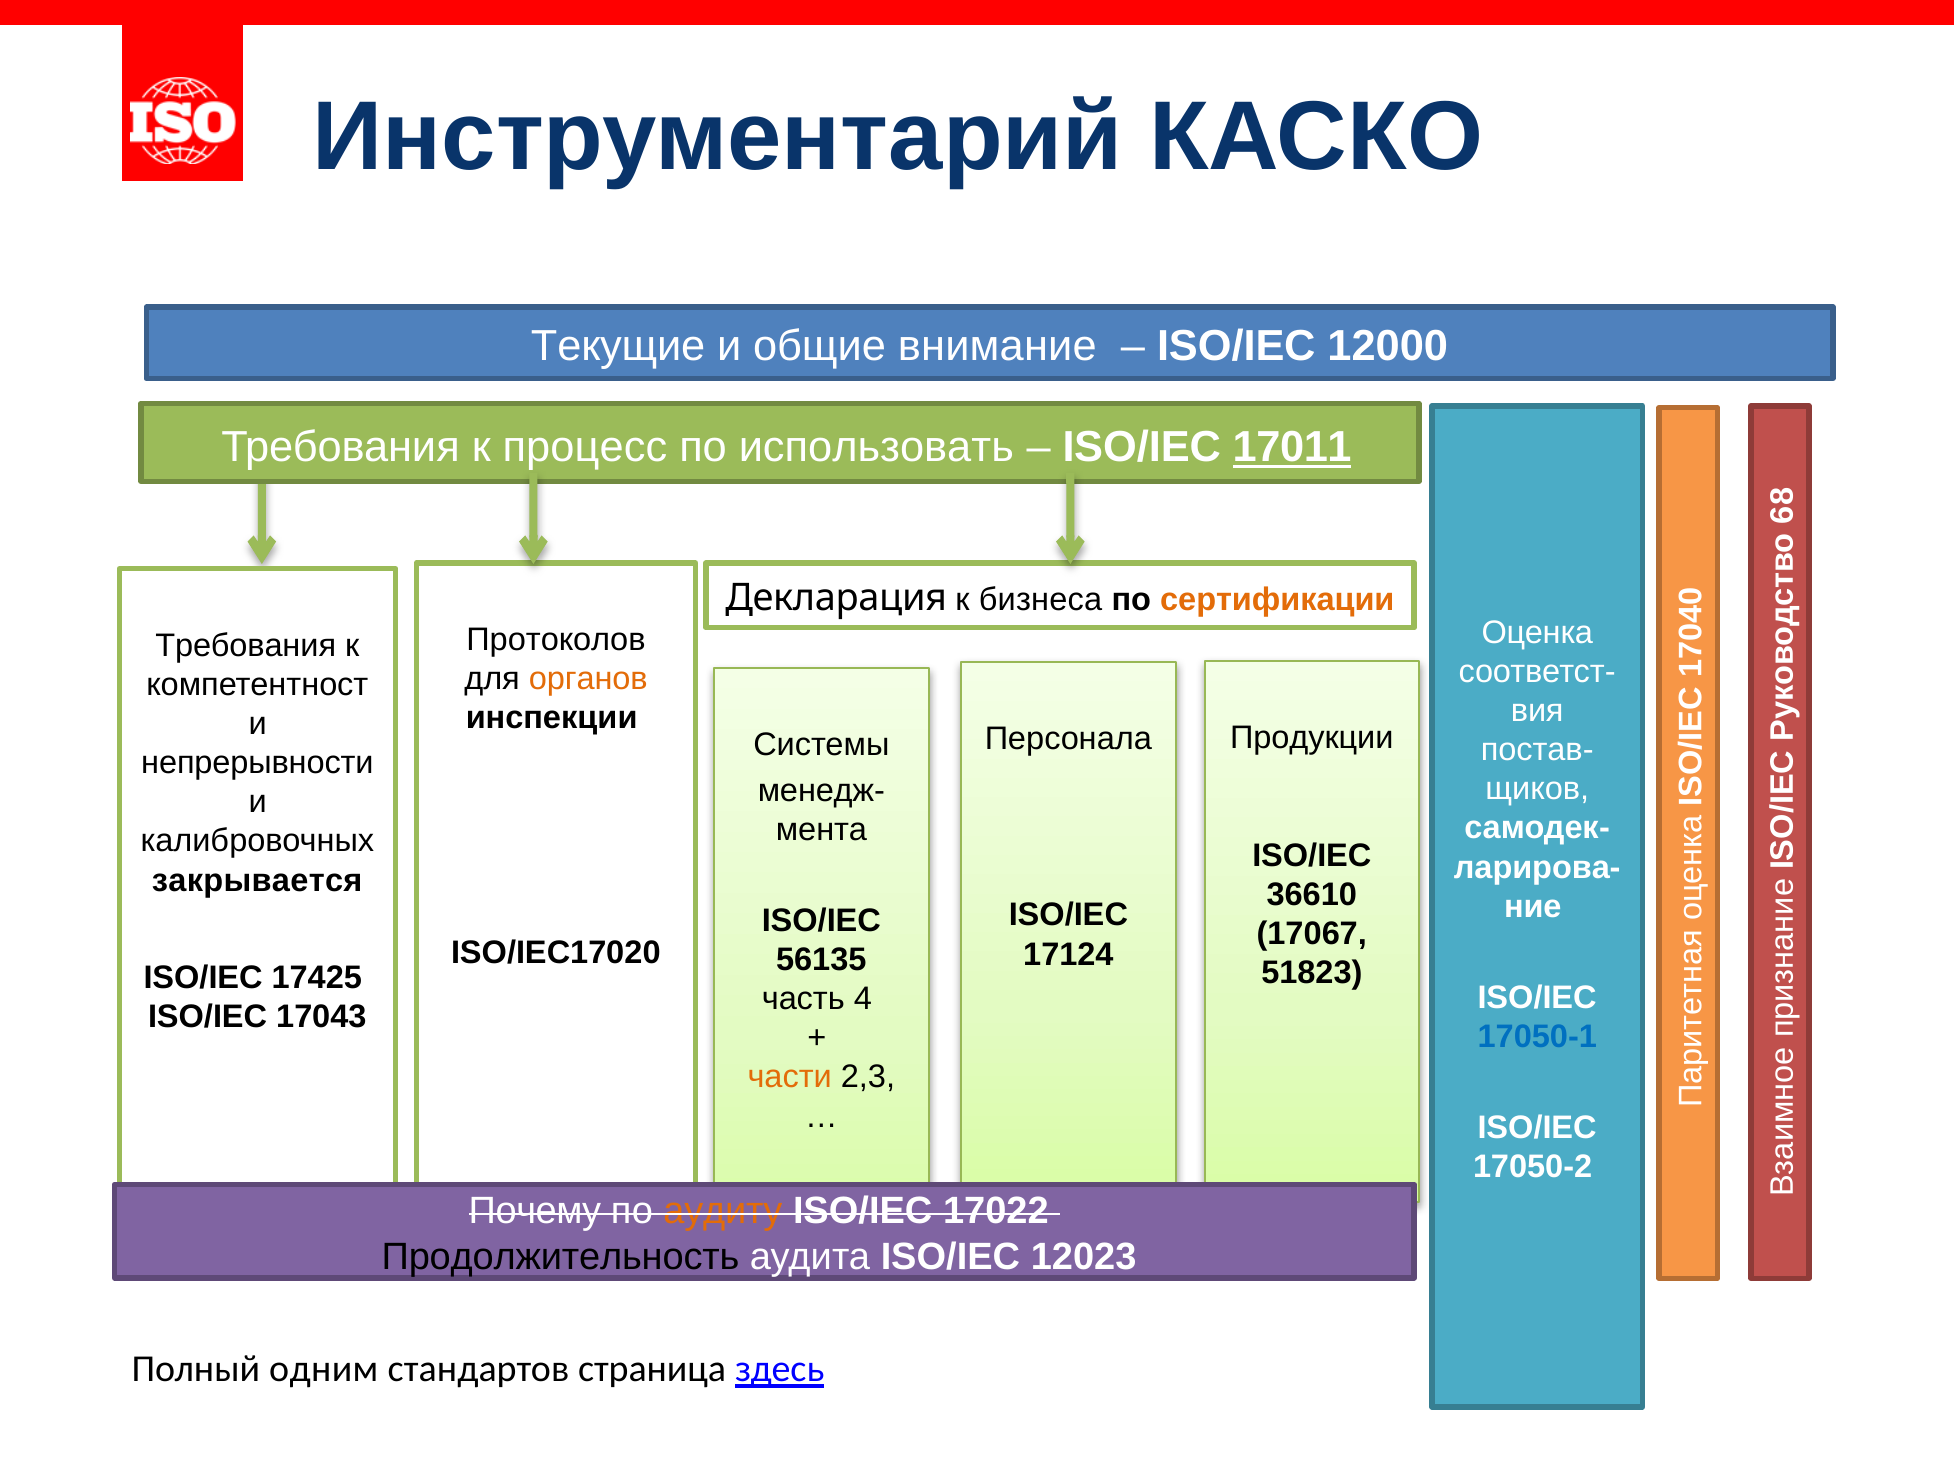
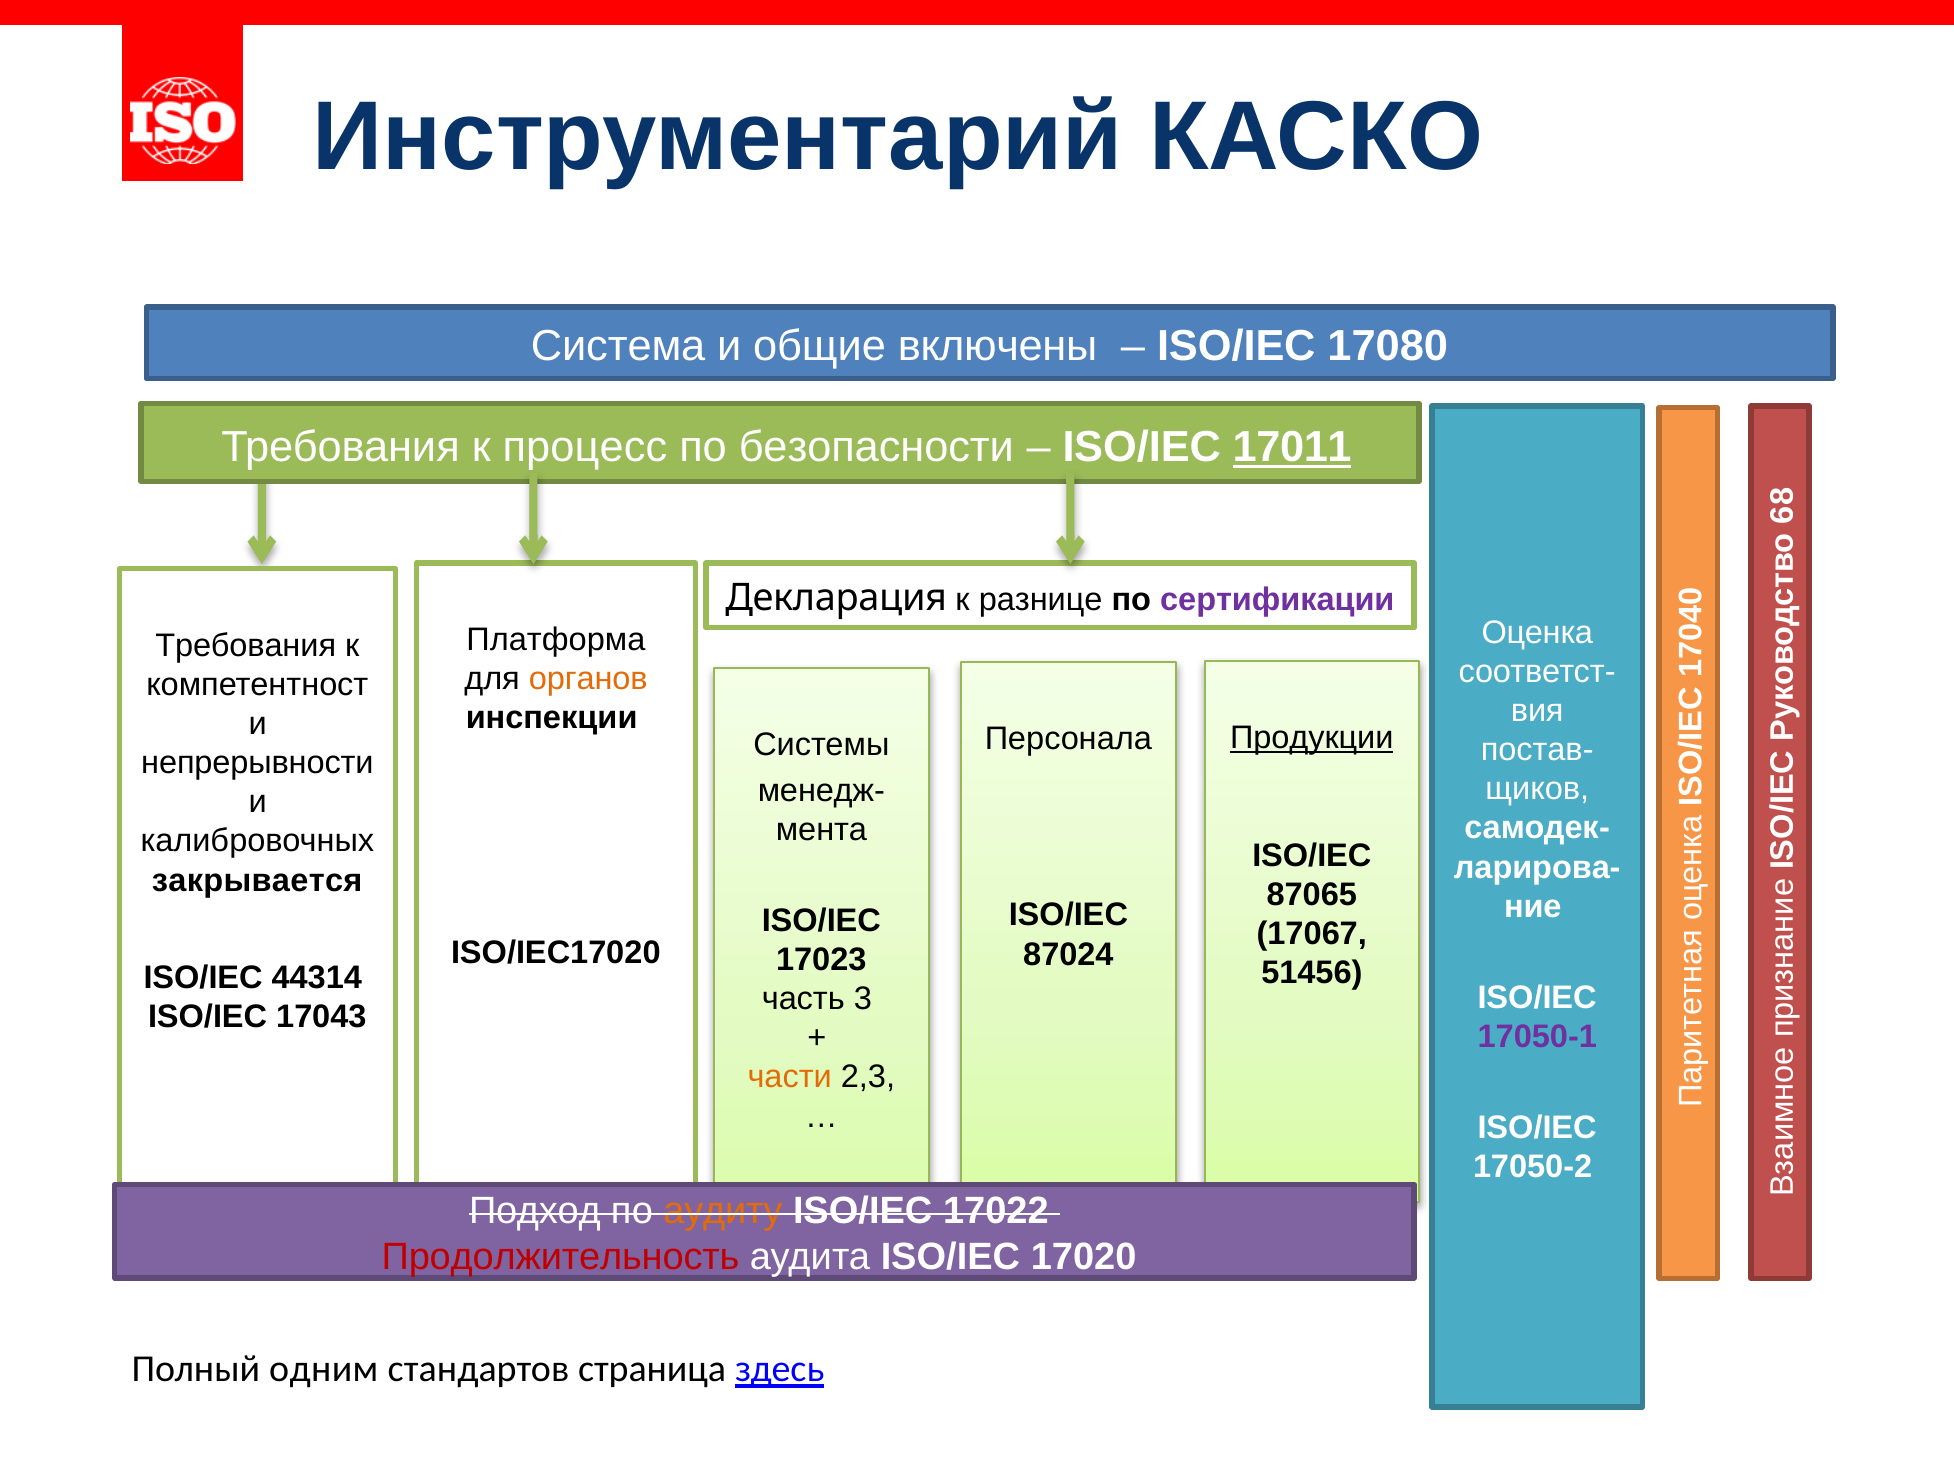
Текущие: Текущие -> Система
внимание: внимание -> включены
12000: 12000 -> 17080
использовать: использовать -> безопасности
бизнеса: бизнеса -> разнице
сертификации colour: orange -> purple
Протоколов: Протоколов -> Платформа
Продукции underline: none -> present
36610: 36610 -> 87065
17124: 17124 -> 87024
56135: 56135 -> 17023
51823: 51823 -> 51456
17425: 17425 -> 44314
часть 4: 4 -> 3
17050-1 colour: blue -> purple
Почему: Почему -> Подход
Продолжительность colour: black -> red
12023: 12023 -> 17020
